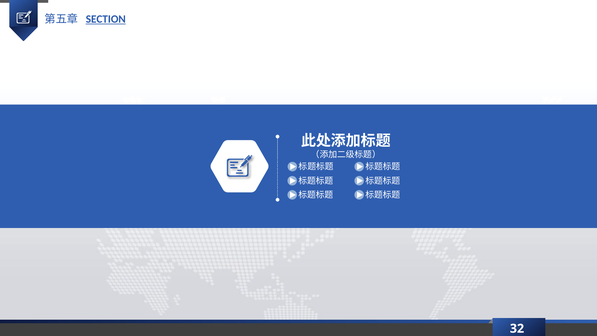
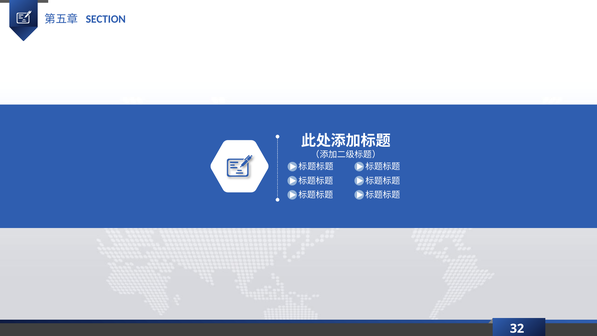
SECTION underline: present -> none
